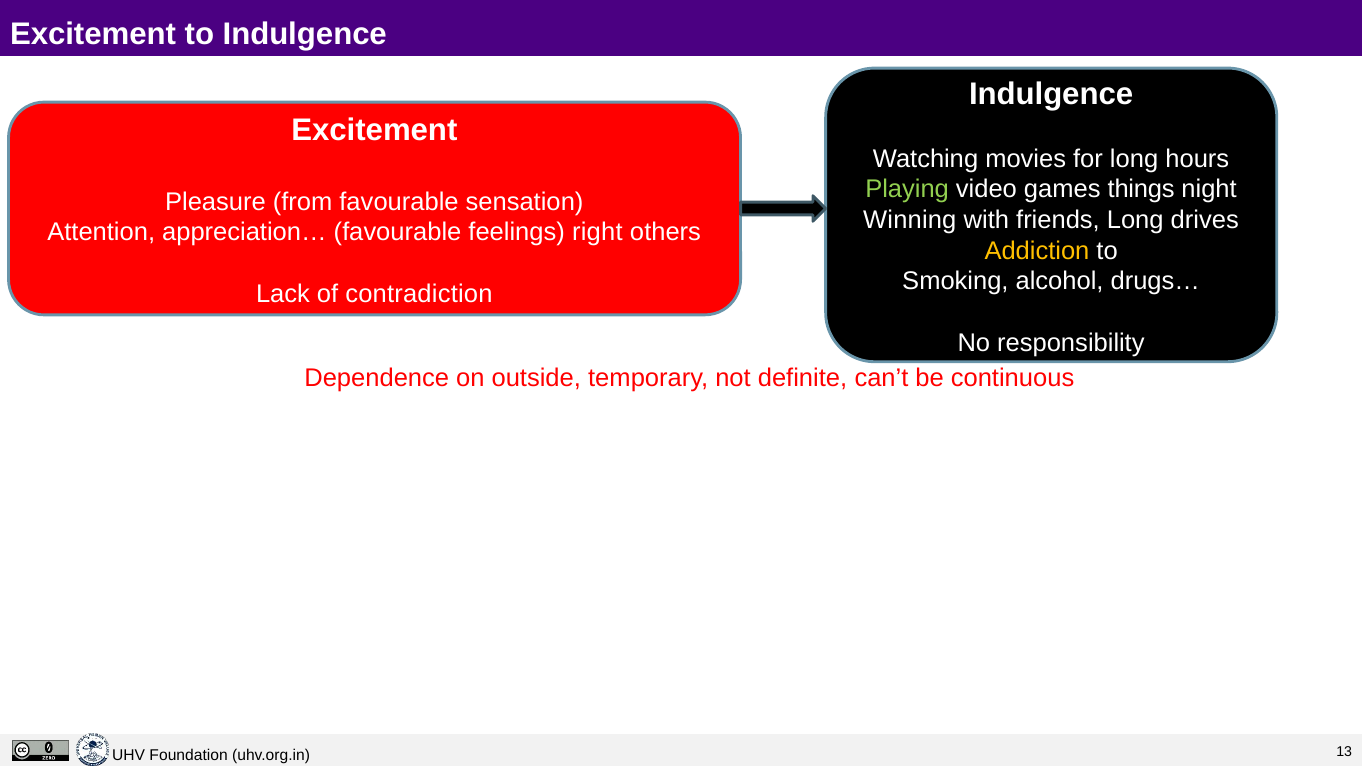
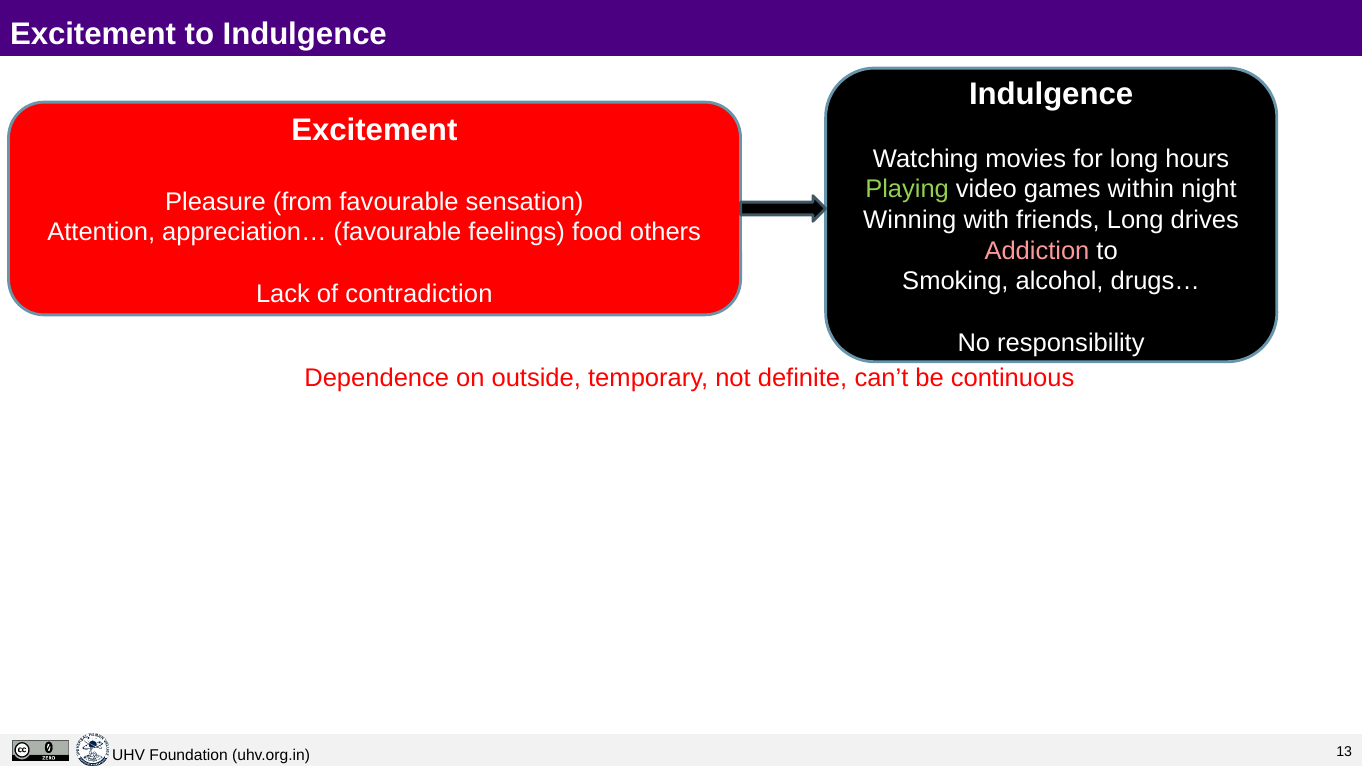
things: things -> within
right: right -> food
Addiction colour: yellow -> pink
